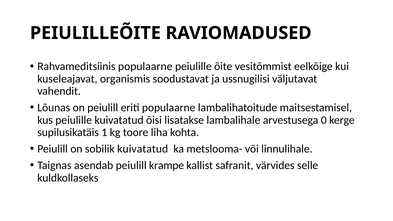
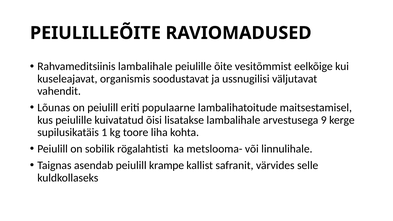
Rahvameditsiinis populaarne: populaarne -> lambalihale
0: 0 -> 9
sobilik kuivatatud: kuivatatud -> rögalahtisti
